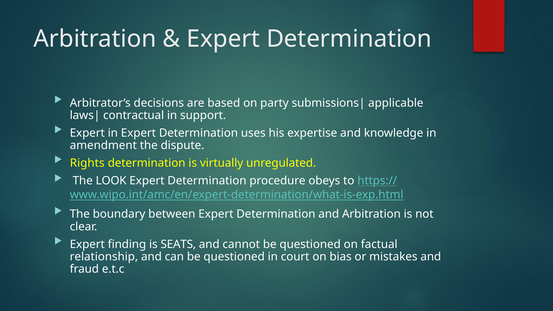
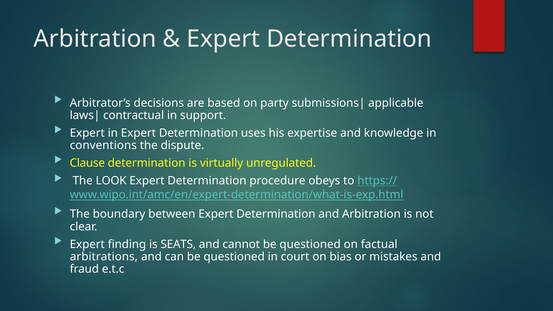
amendment: amendment -> conventions
Rights: Rights -> Clause
relationship: relationship -> arbitrations
